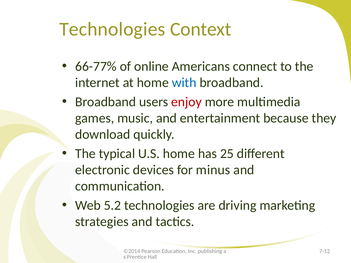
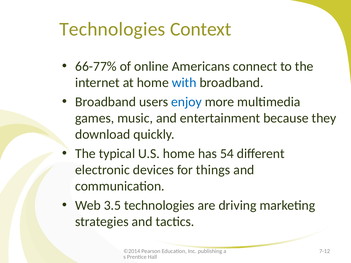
enjoy colour: red -> blue
25: 25 -> 54
minus: minus -> things
5.2: 5.2 -> 3.5
